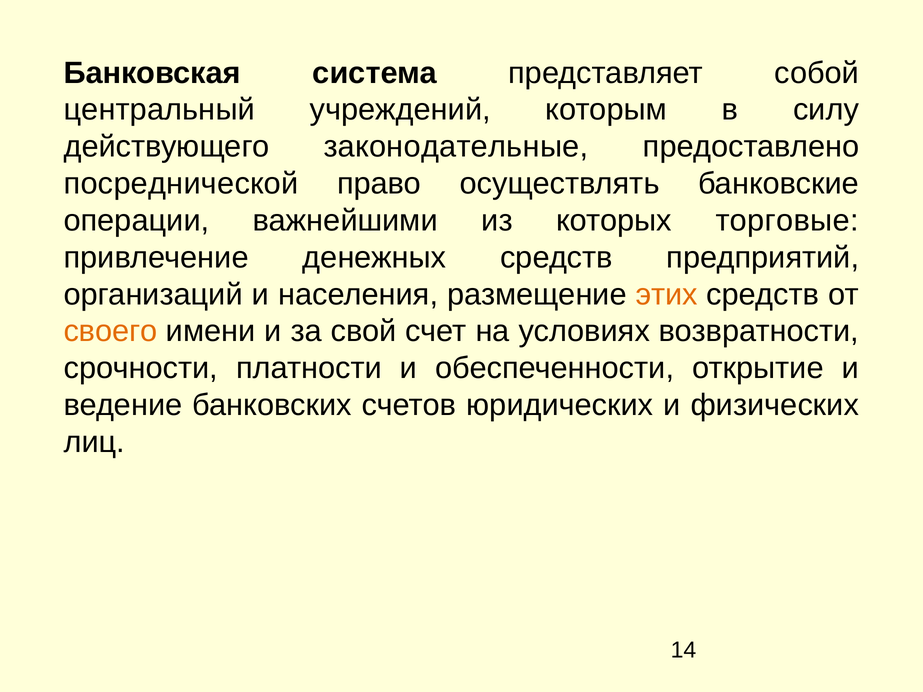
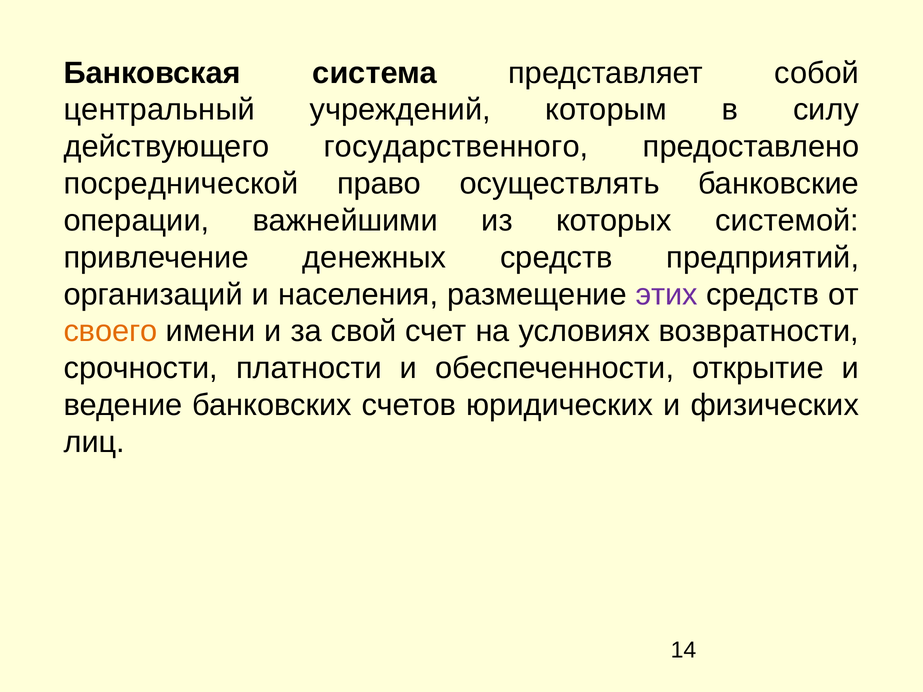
законодательные: законодательные -> государственного
торговые: торговые -> системой
этих colour: orange -> purple
